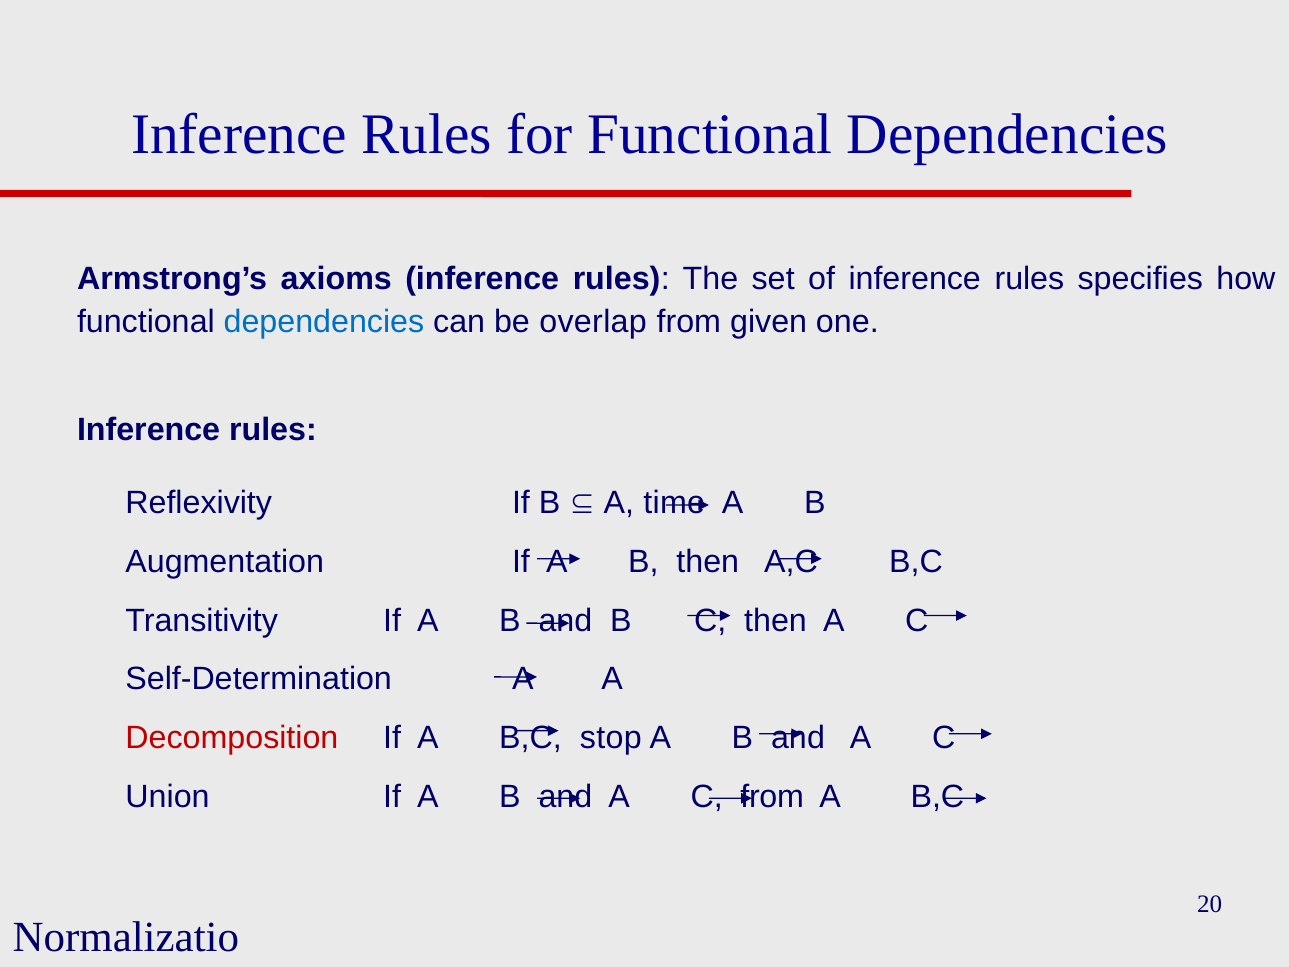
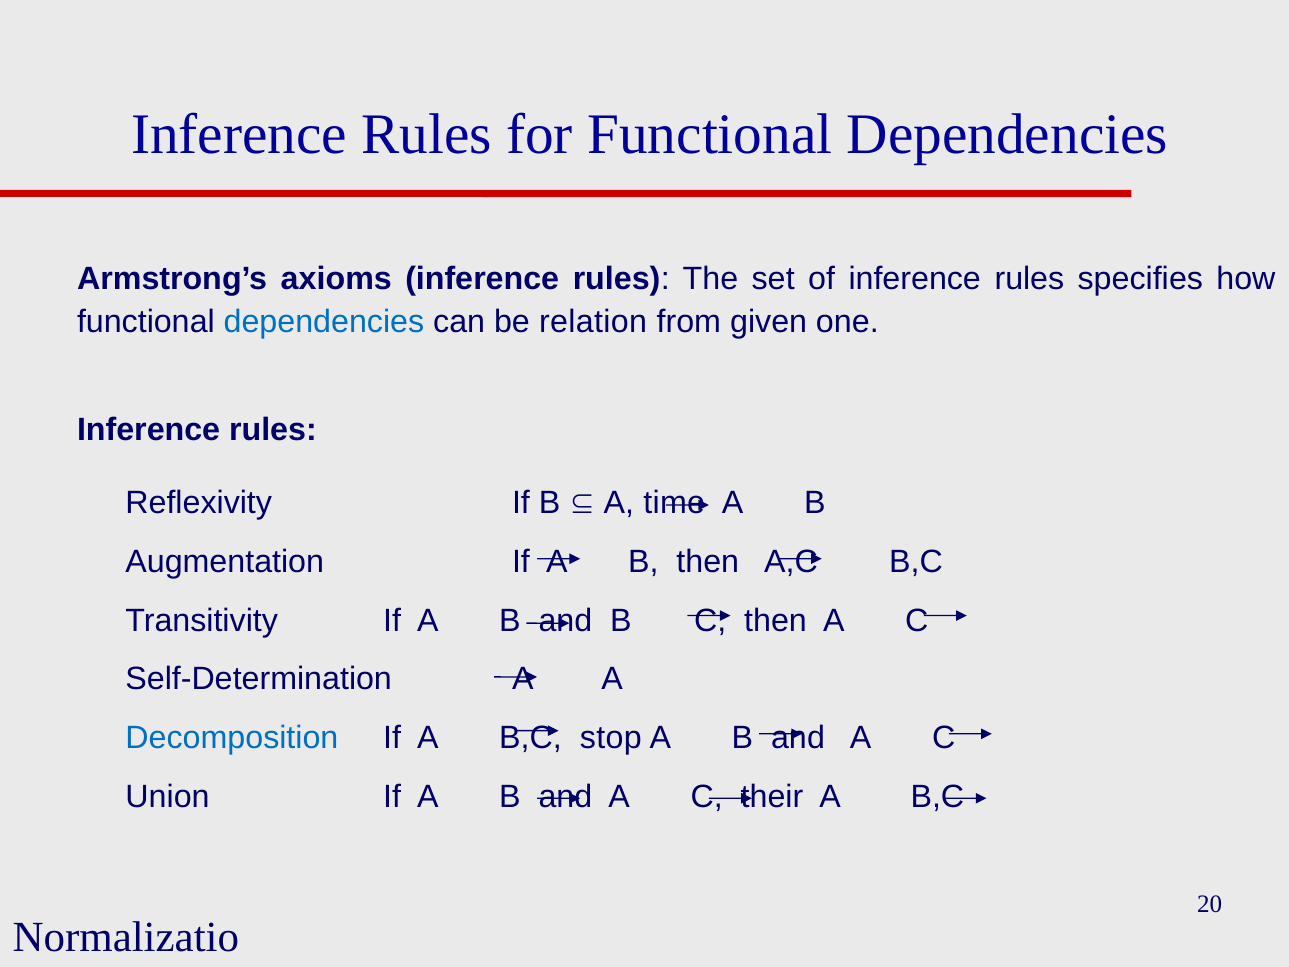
overlap: overlap -> relation
Decomposition colour: red -> blue
C from: from -> their
